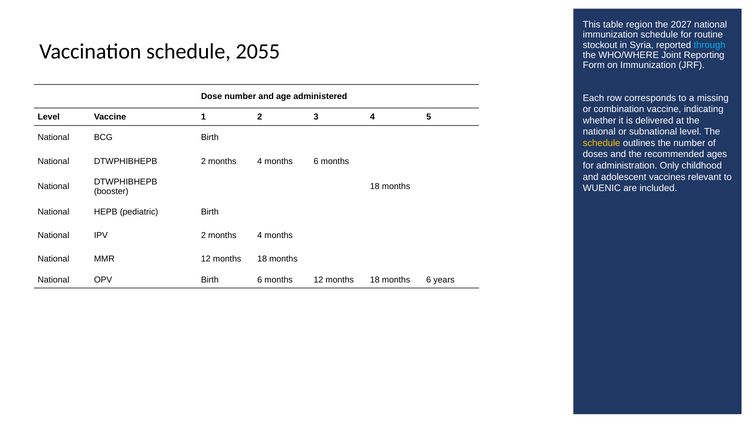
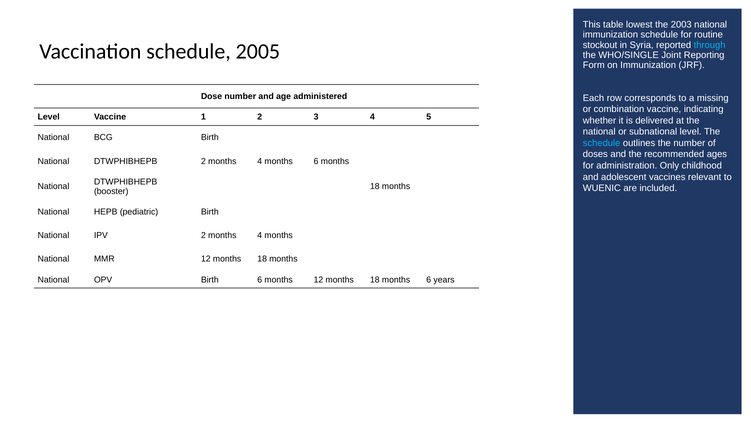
region: region -> lowest
2027: 2027 -> 2003
2055: 2055 -> 2005
WHO/WHERE: WHO/WHERE -> WHO/SINGLE
schedule at (602, 143) colour: yellow -> light blue
